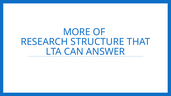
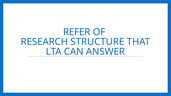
MORE: MORE -> REFER
